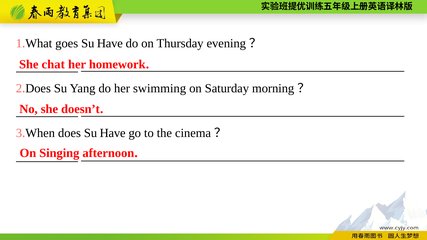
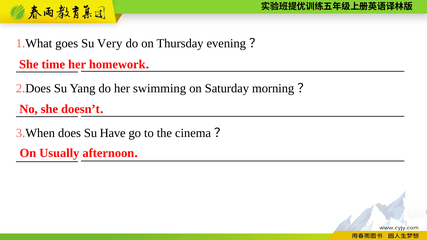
Have at (110, 44): Have -> Very
chat: chat -> time
Singing: Singing -> Usually
